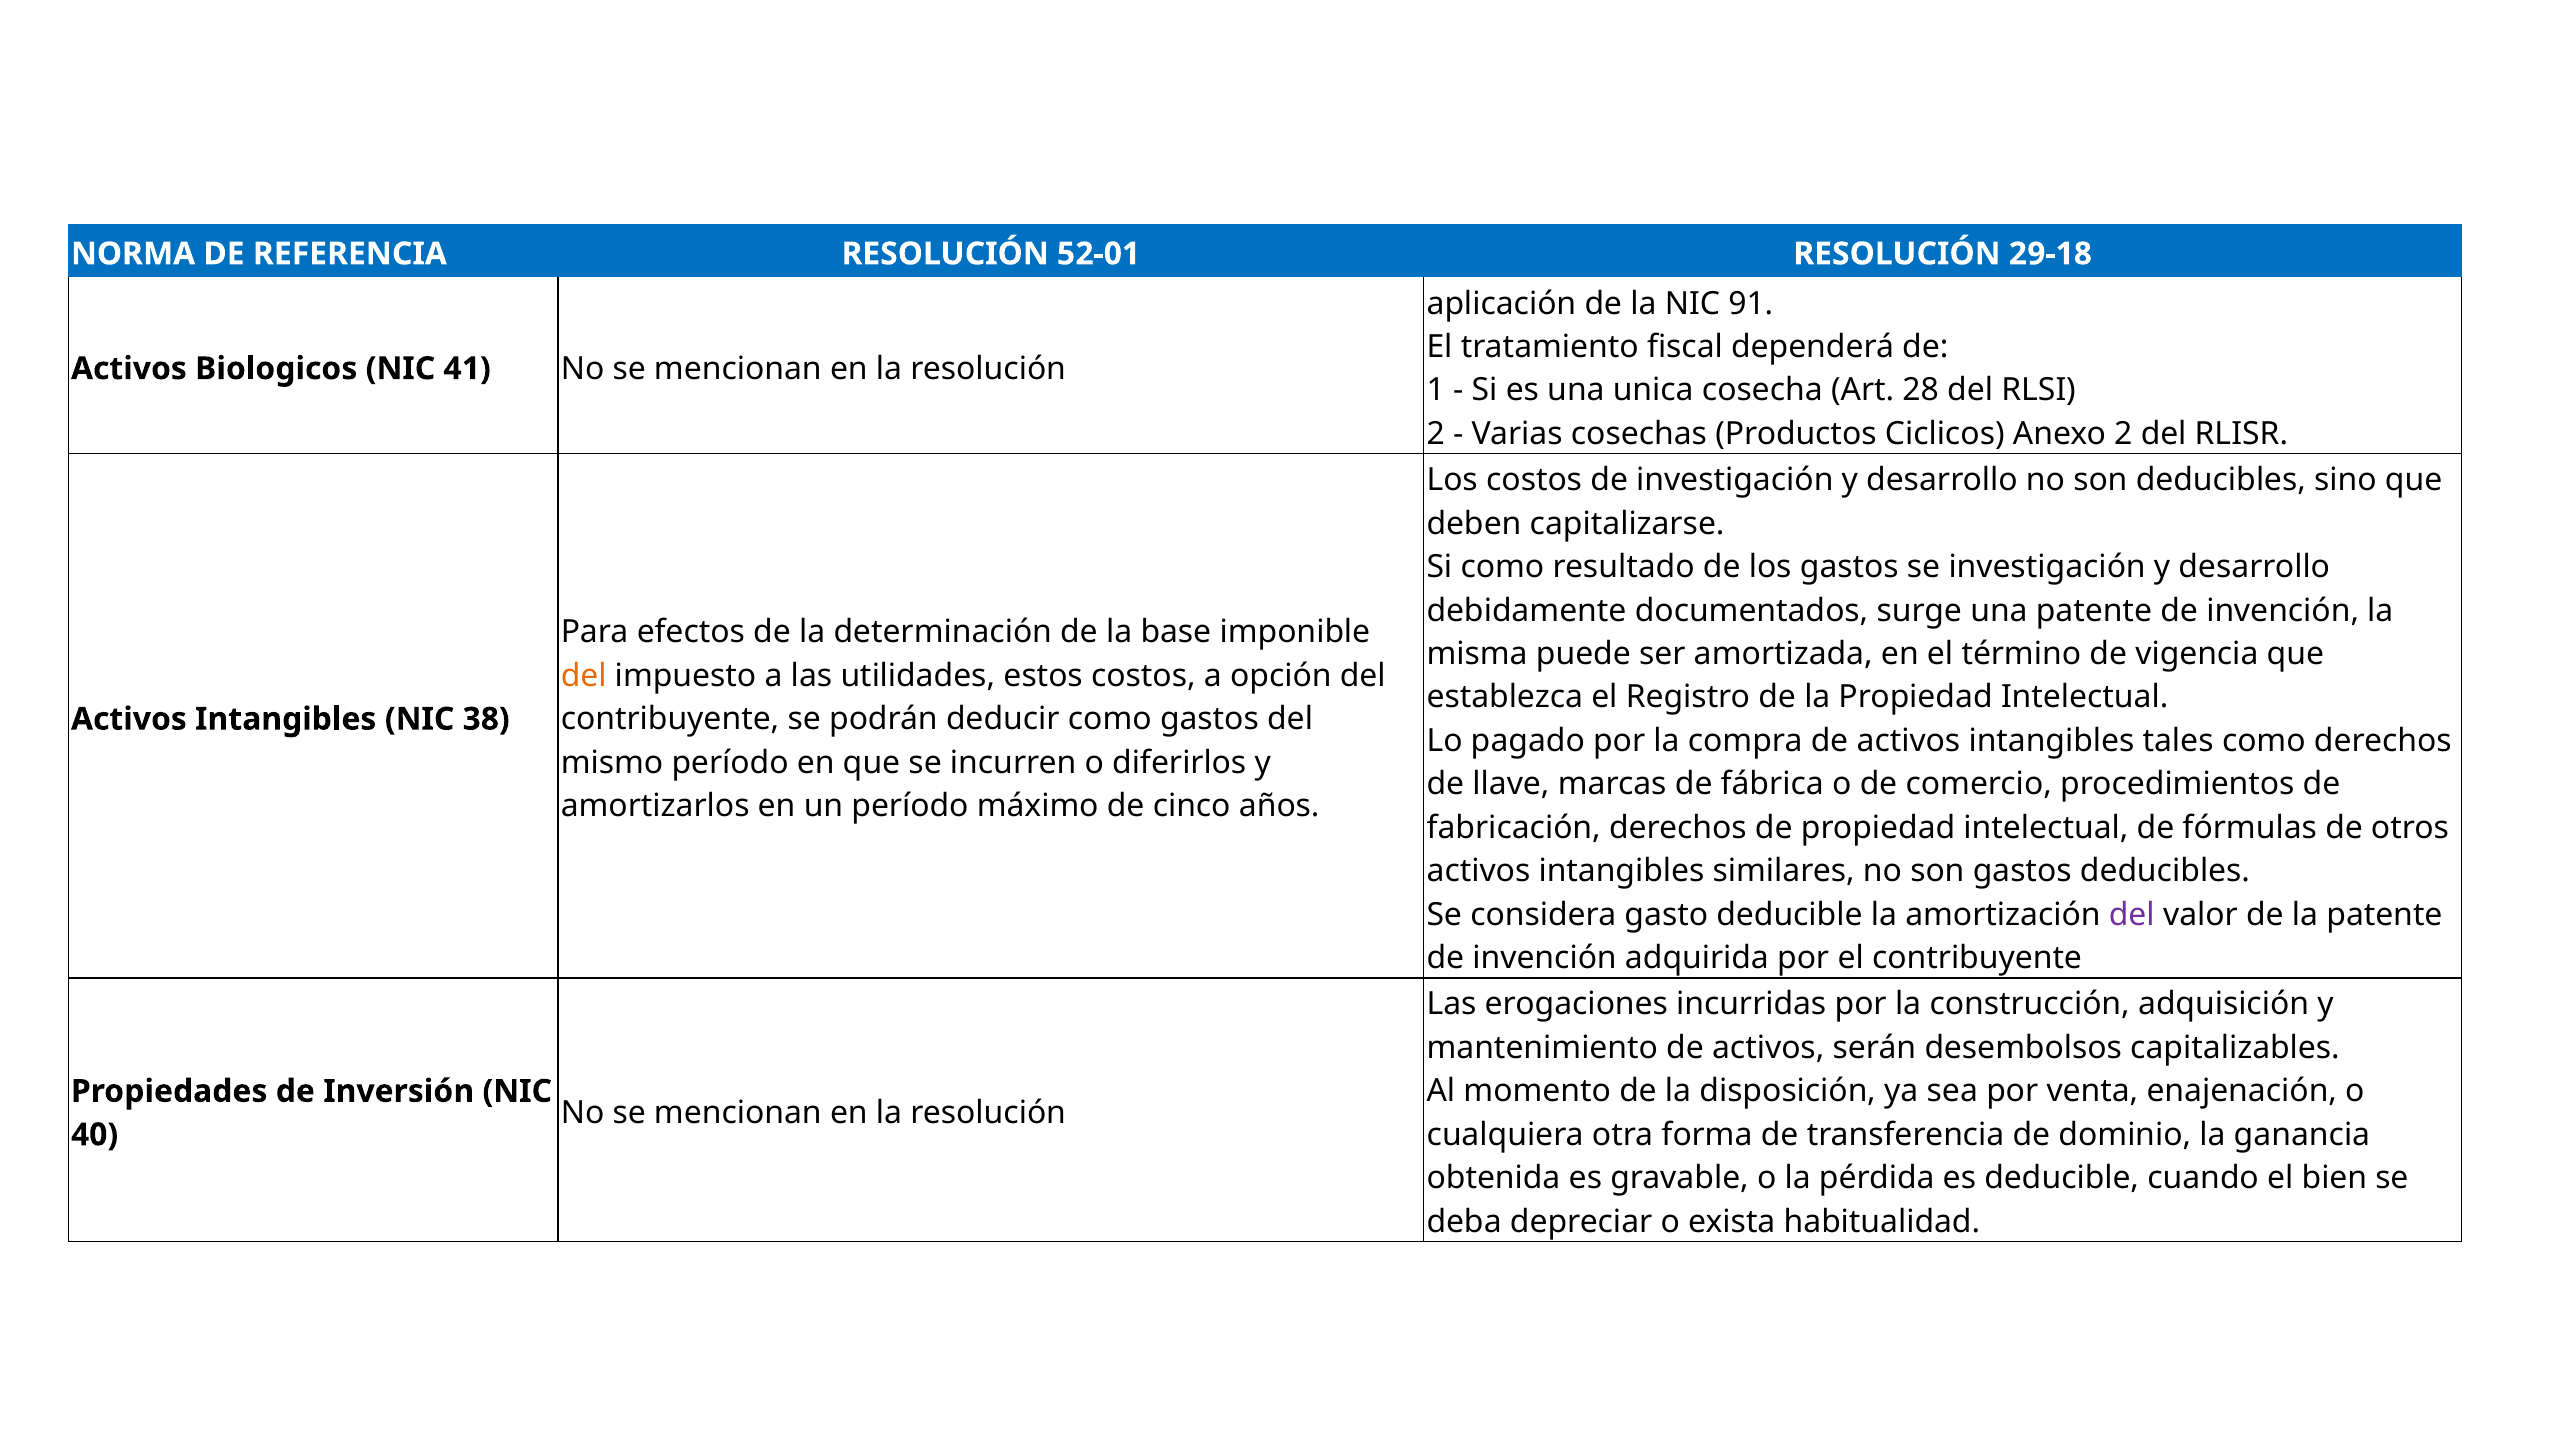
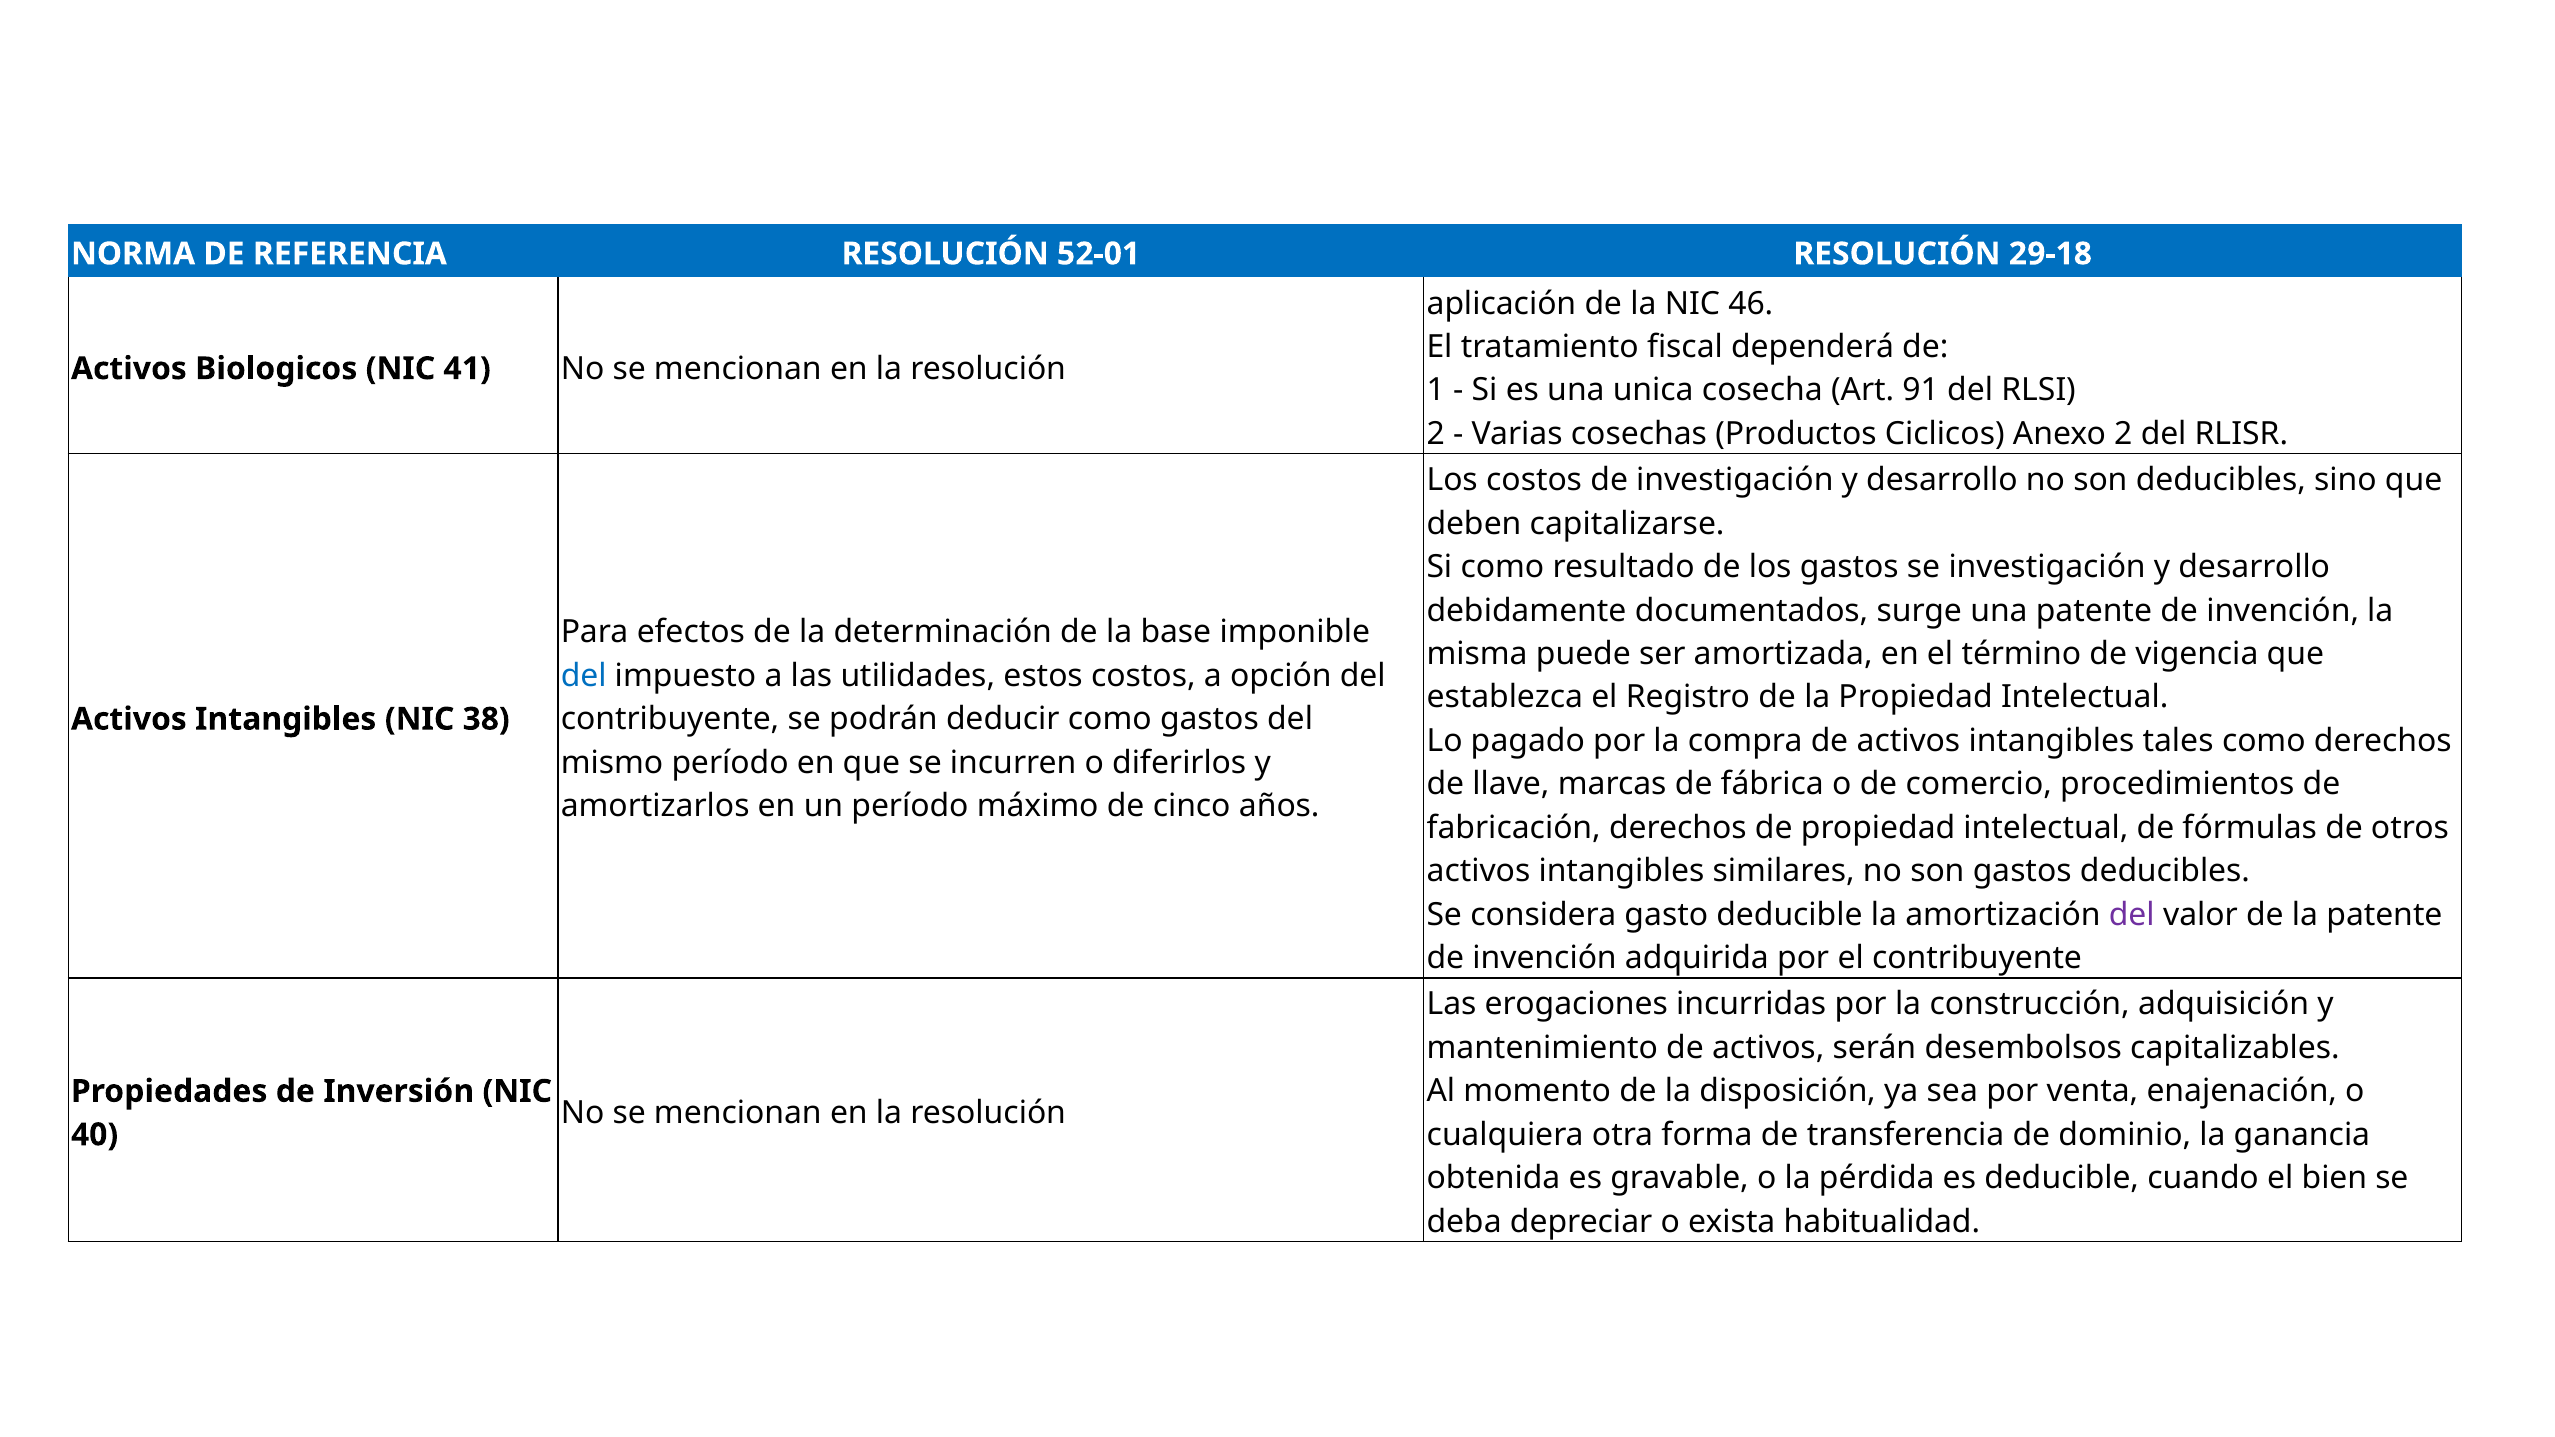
91: 91 -> 46
28: 28 -> 91
del at (584, 676) colour: orange -> blue
